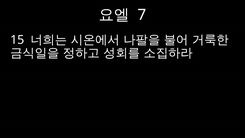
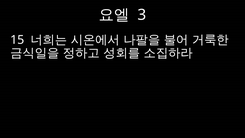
7: 7 -> 3
